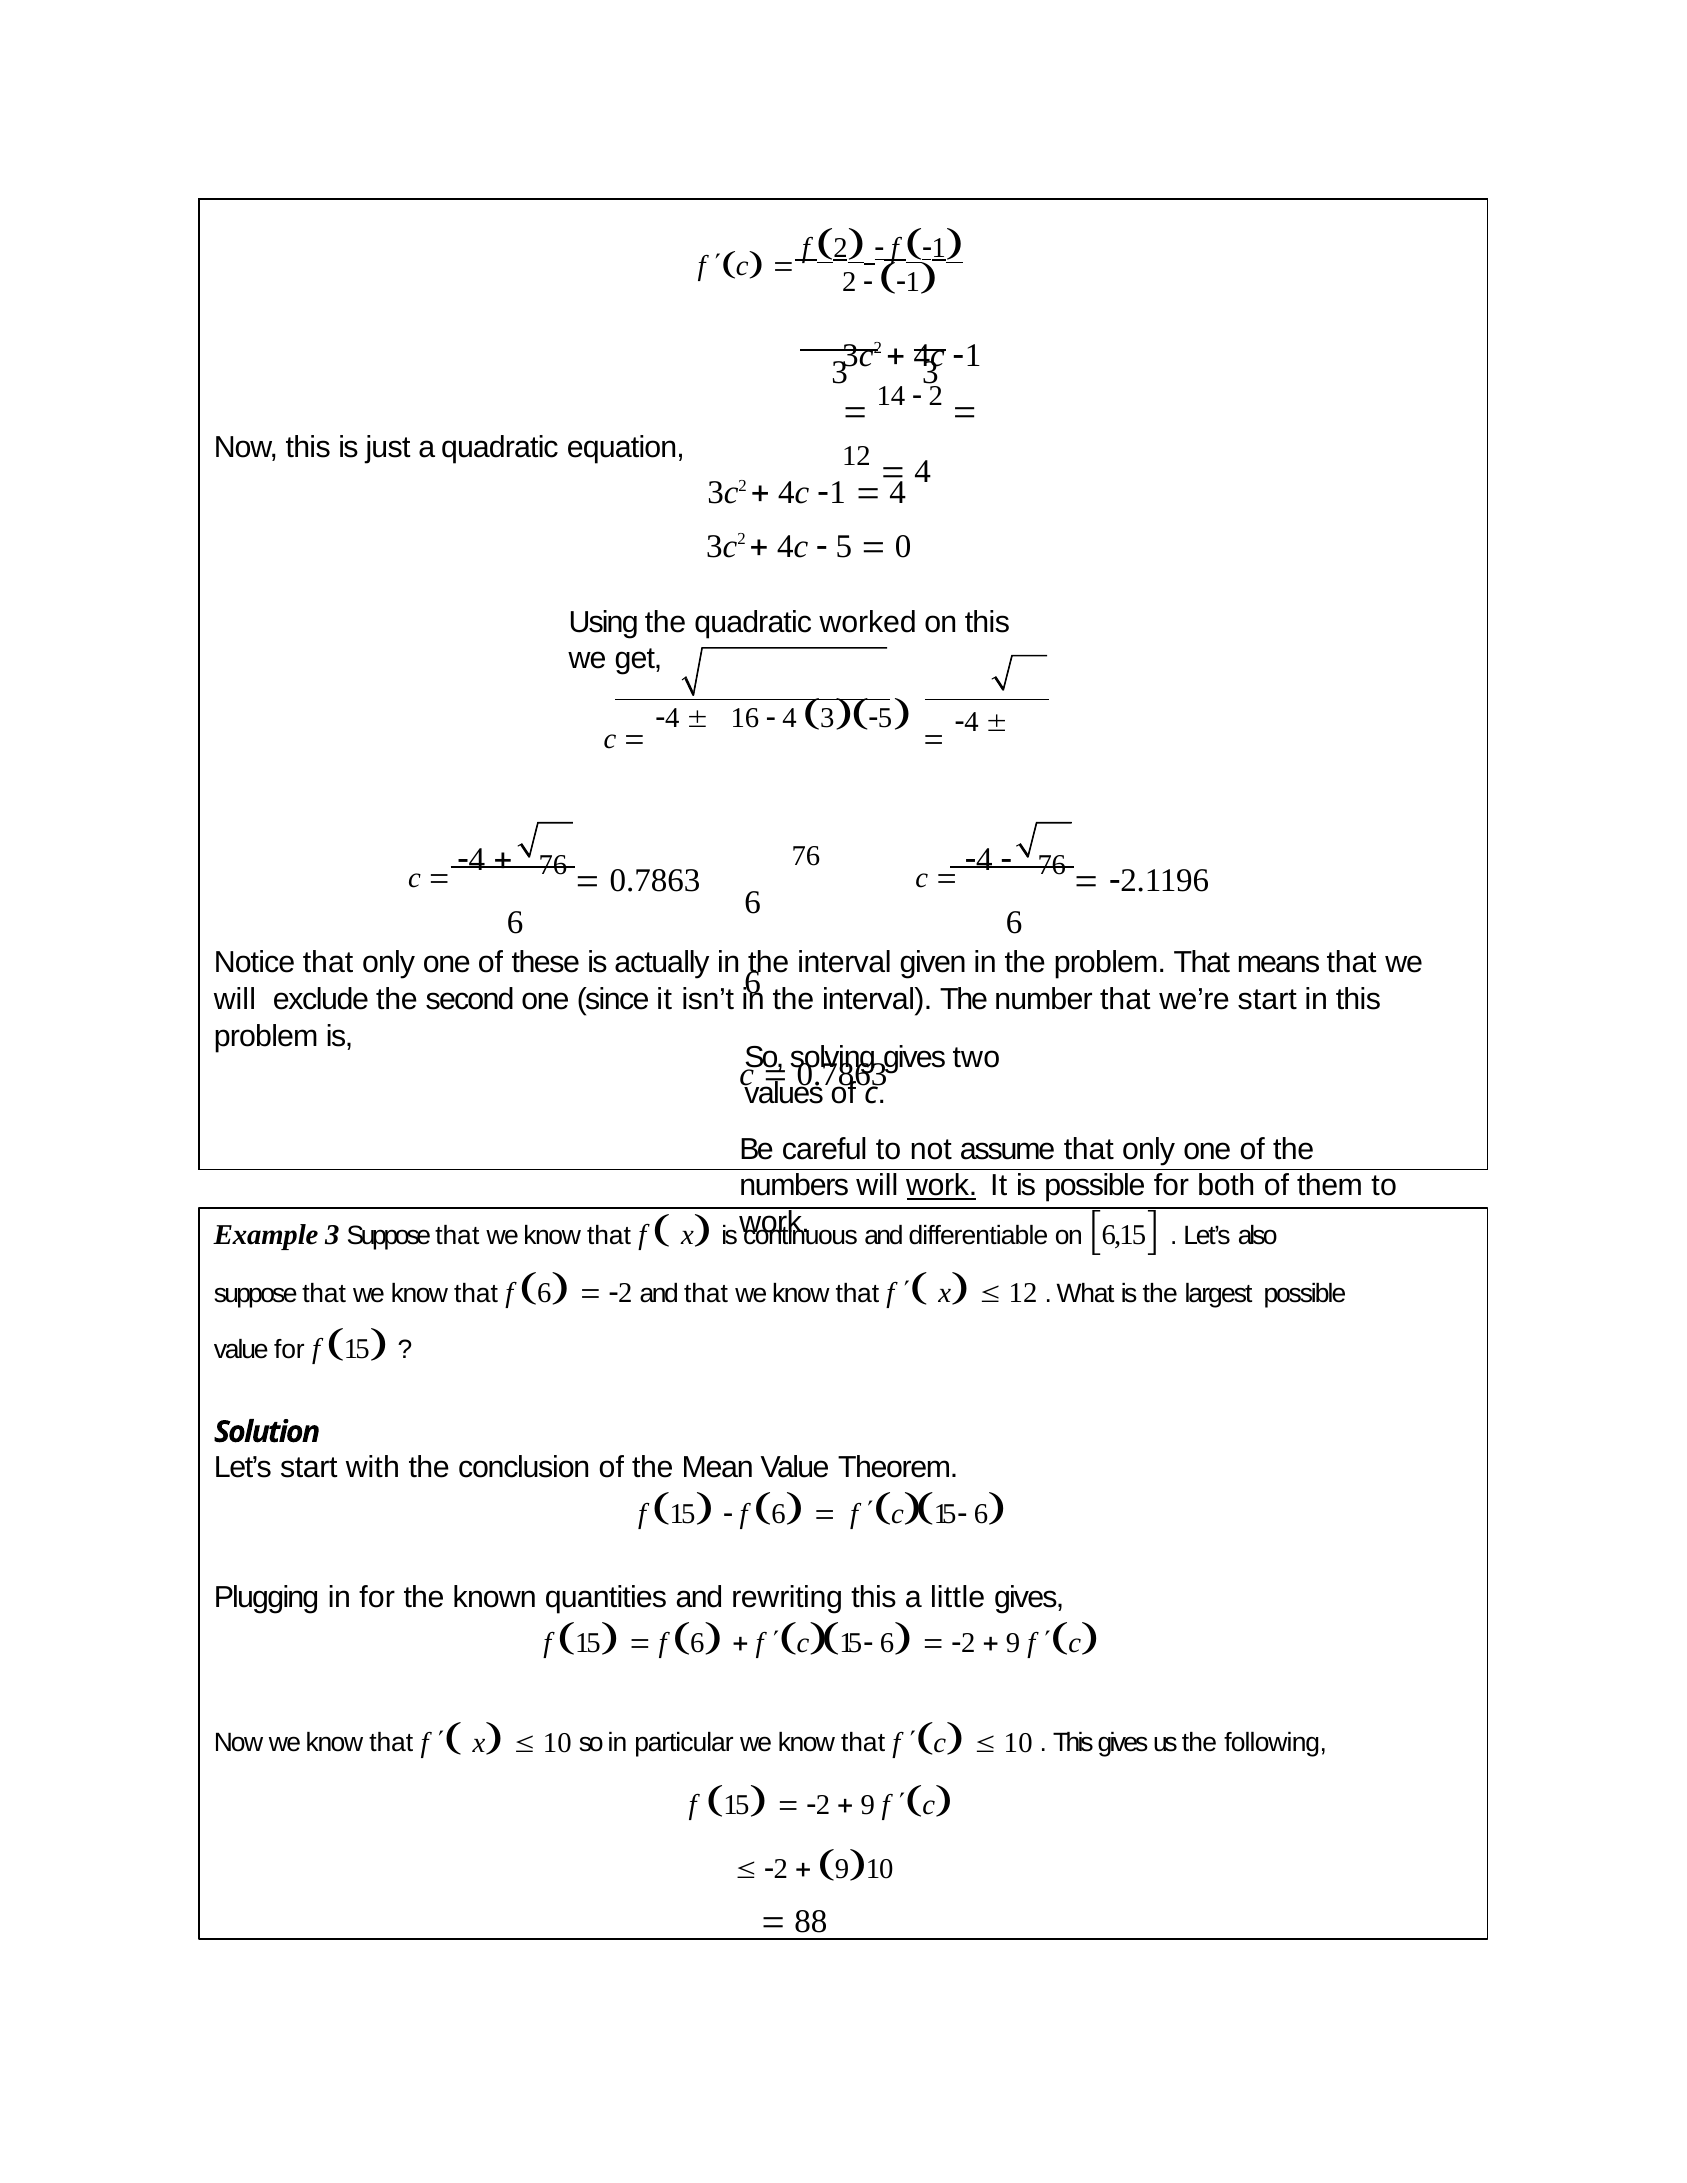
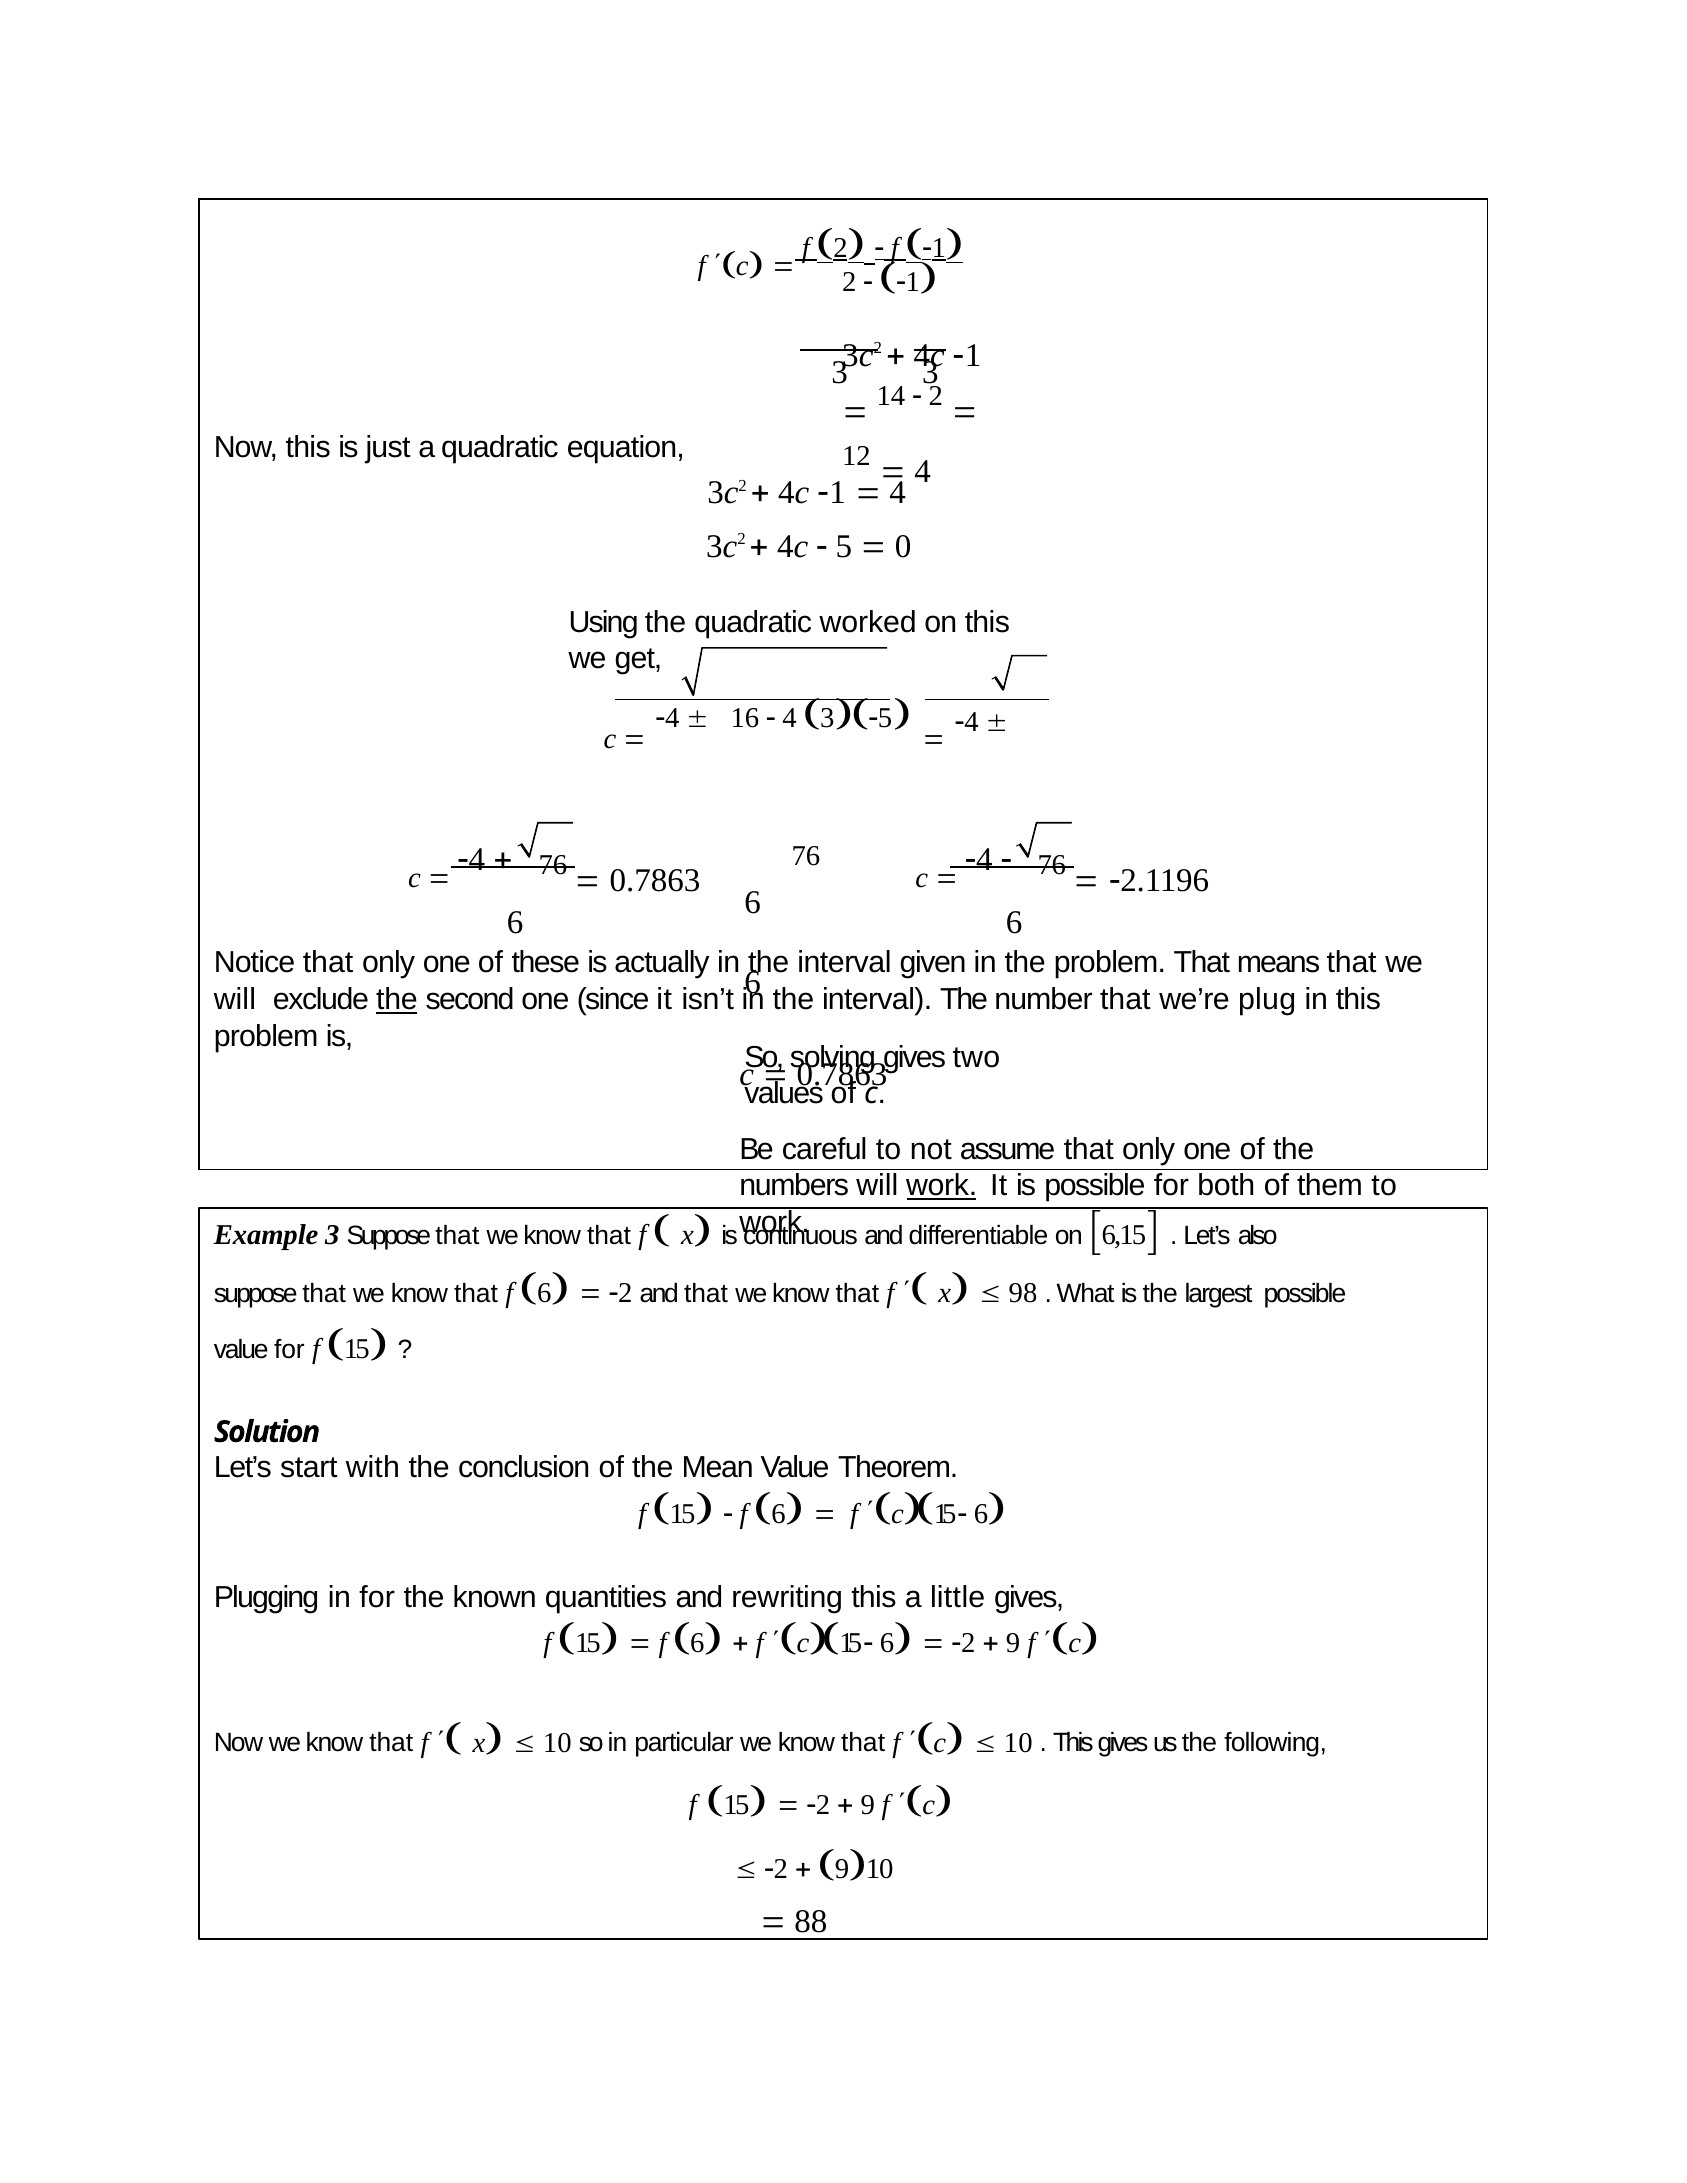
the at (397, 1000) underline: none -> present
we’re start: start -> plug
12 at (1023, 1293): 12 -> 98
